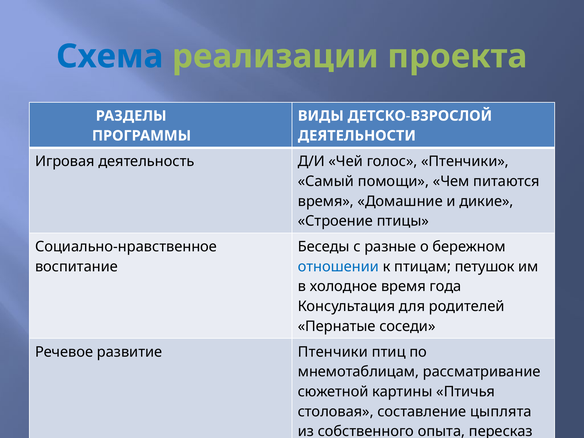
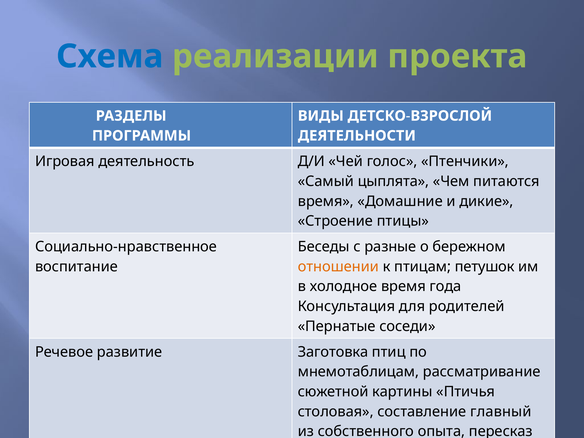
помощи: помощи -> цыплята
отношении colour: blue -> orange
развитие Птенчики: Птенчики -> Заготовка
цыплята: цыплята -> главный
